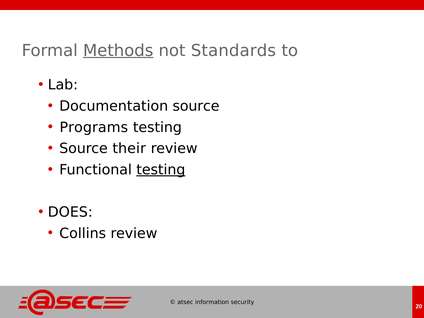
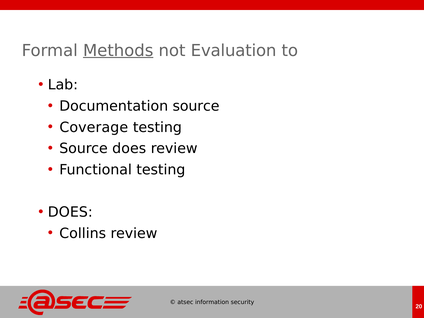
Standards: Standards -> Evaluation
Programs: Programs -> Coverage
Source their: their -> does
testing at (161, 170) underline: present -> none
